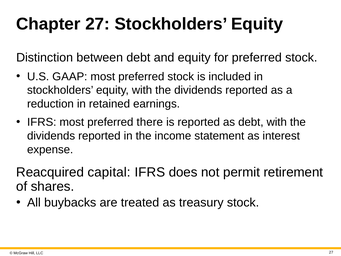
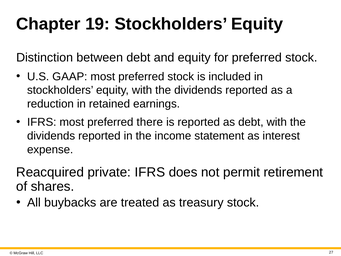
Chapter 27: 27 -> 19
capital: capital -> private
